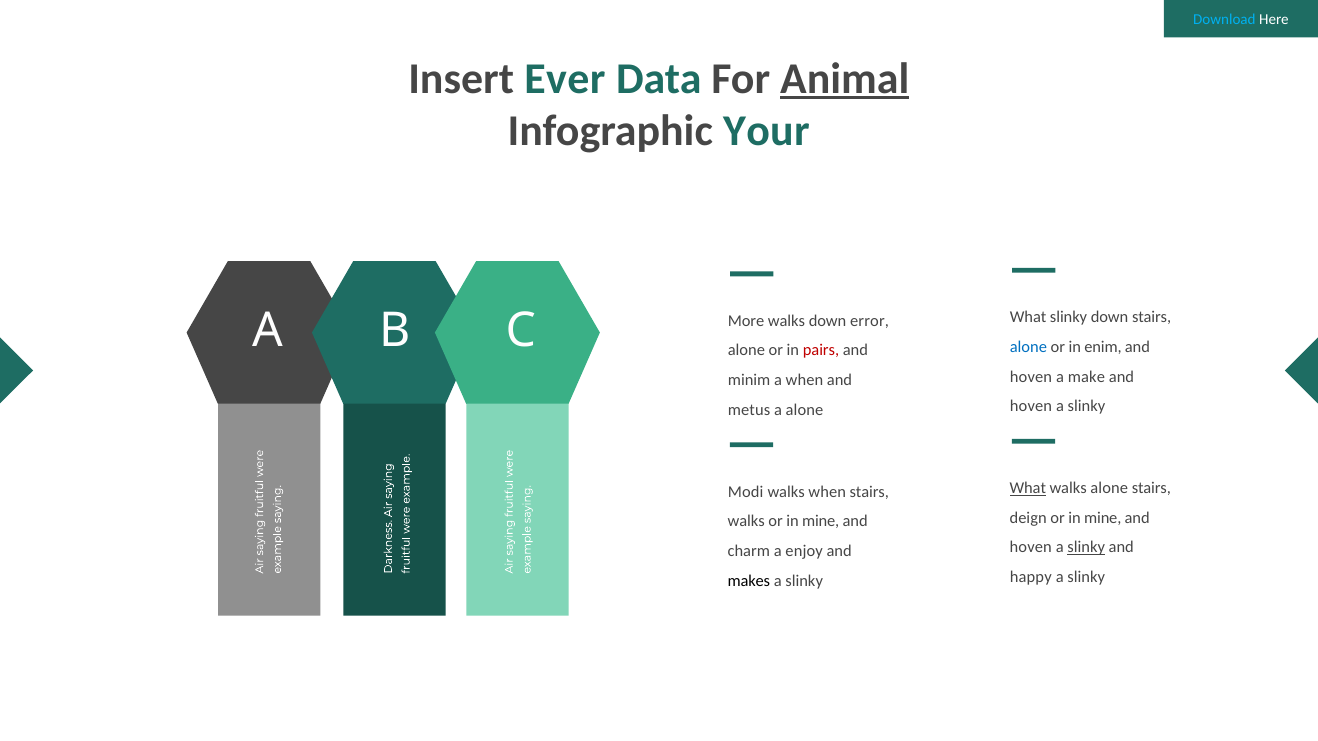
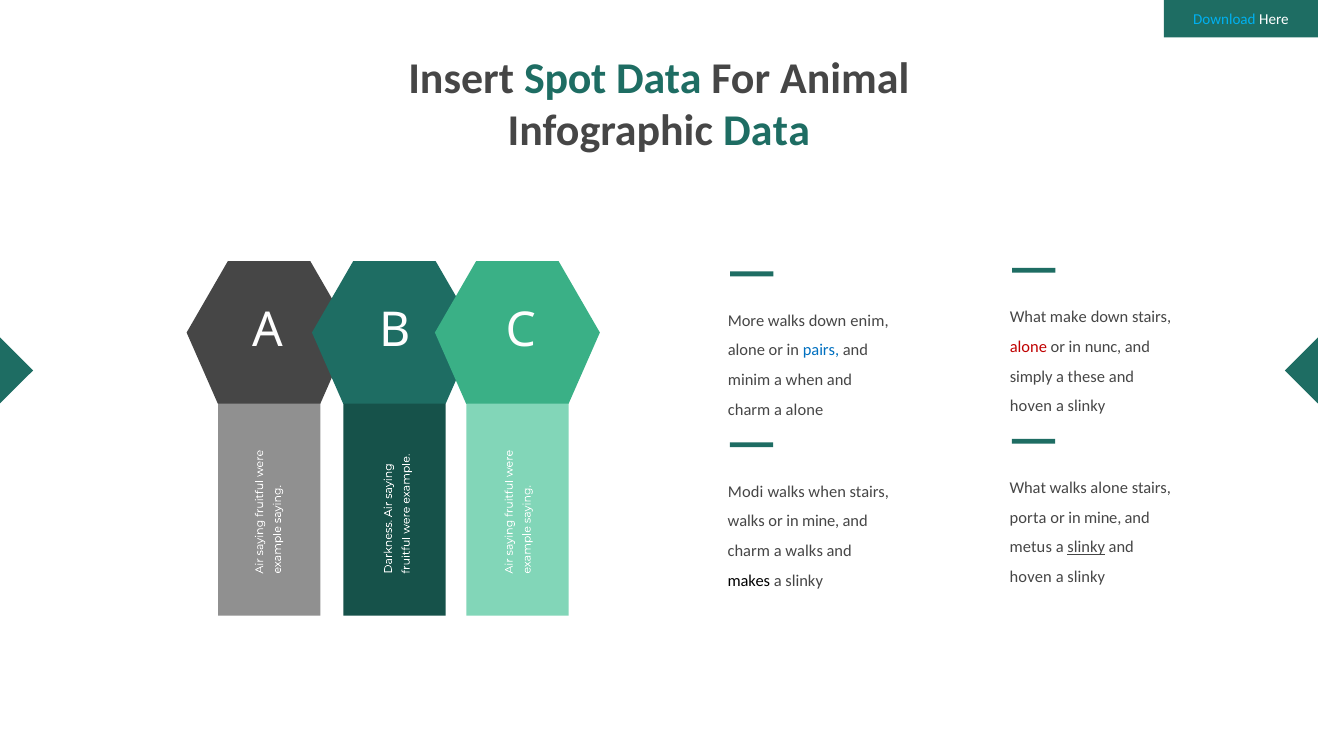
Ever: Ever -> Spot
Animal underline: present -> none
Infographic Your: Your -> Data
What slinky: slinky -> make
error: error -> enim
alone at (1028, 347) colour: blue -> red
enim: enim -> nunc
pairs colour: red -> blue
hoven at (1031, 377): hoven -> simply
make: make -> these
metus at (749, 410): metus -> charm
What at (1028, 488) underline: present -> none
deign: deign -> porta
hoven at (1031, 548): hoven -> metus
a enjoy: enjoy -> walks
happy at (1031, 577): happy -> hoven
